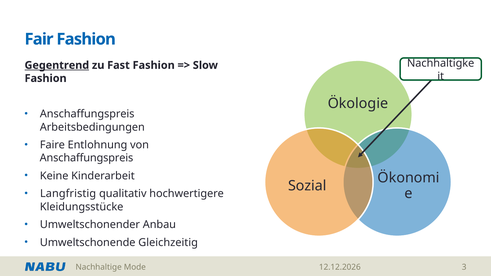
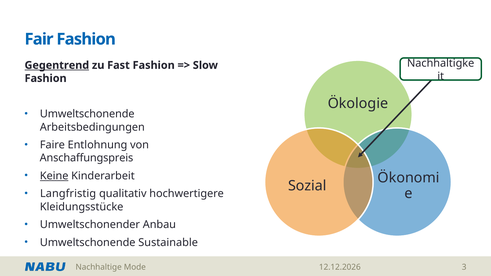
Anschaffungspreis at (87, 114): Anschaffungspreis -> Umweltschonende
Keine underline: none -> present
Gleichzeitig: Gleichzeitig -> Sustainable
